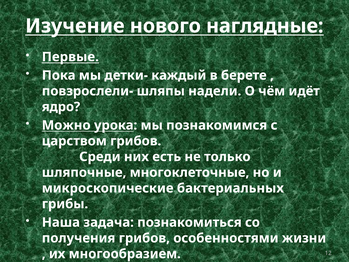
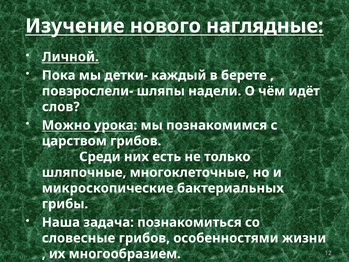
Первые: Первые -> Личной
ядро: ядро -> слов
получения: получения -> словесные
